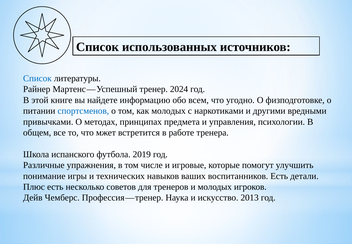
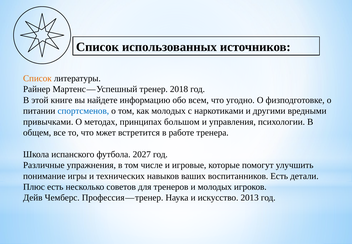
Список at (37, 78) colour: blue -> orange
2024: 2024 -> 2018
предмета: предмета -> большом
2019: 2019 -> 2027
